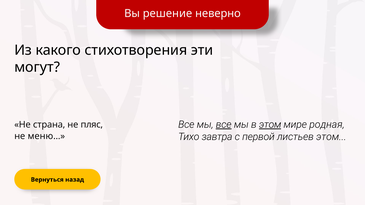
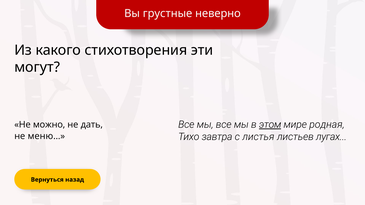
решение: решение -> грустные
все at (224, 125) underline: present -> none
страна: страна -> можно
пляс: пляс -> дать
первой: первой -> листья
листьев этом: этом -> лугах
